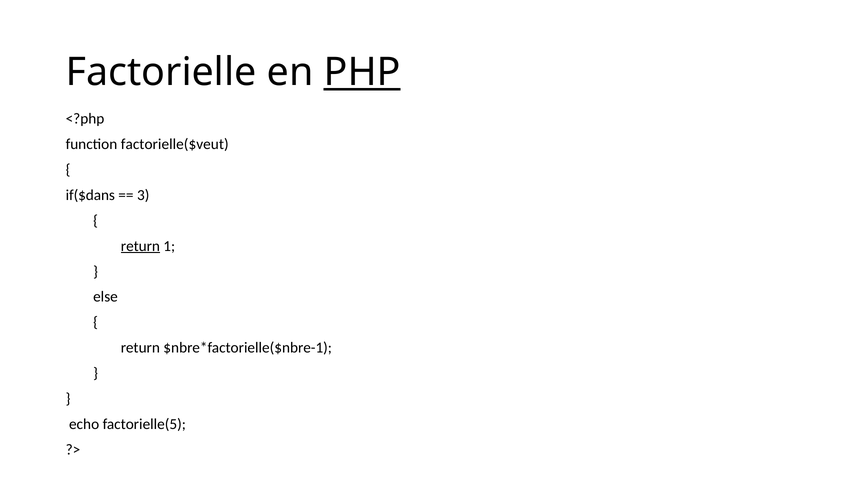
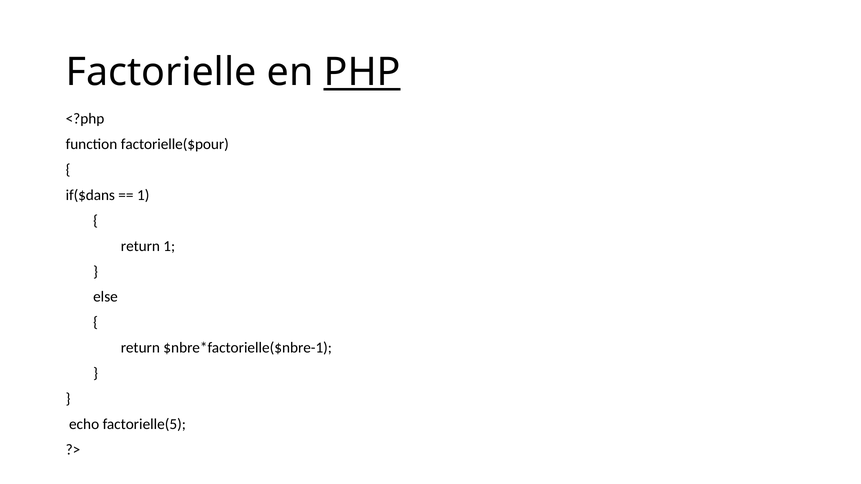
factorielle($veut: factorielle($veut -> factorielle($pour
3 at (143, 195): 3 -> 1
return at (140, 246) underline: present -> none
